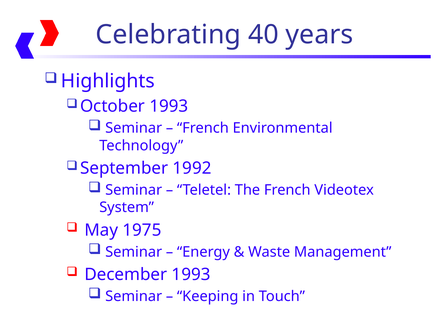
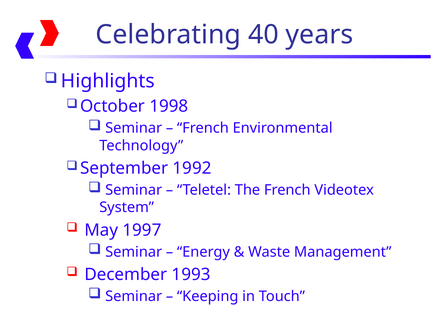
October 1993: 1993 -> 1998
1975: 1975 -> 1997
